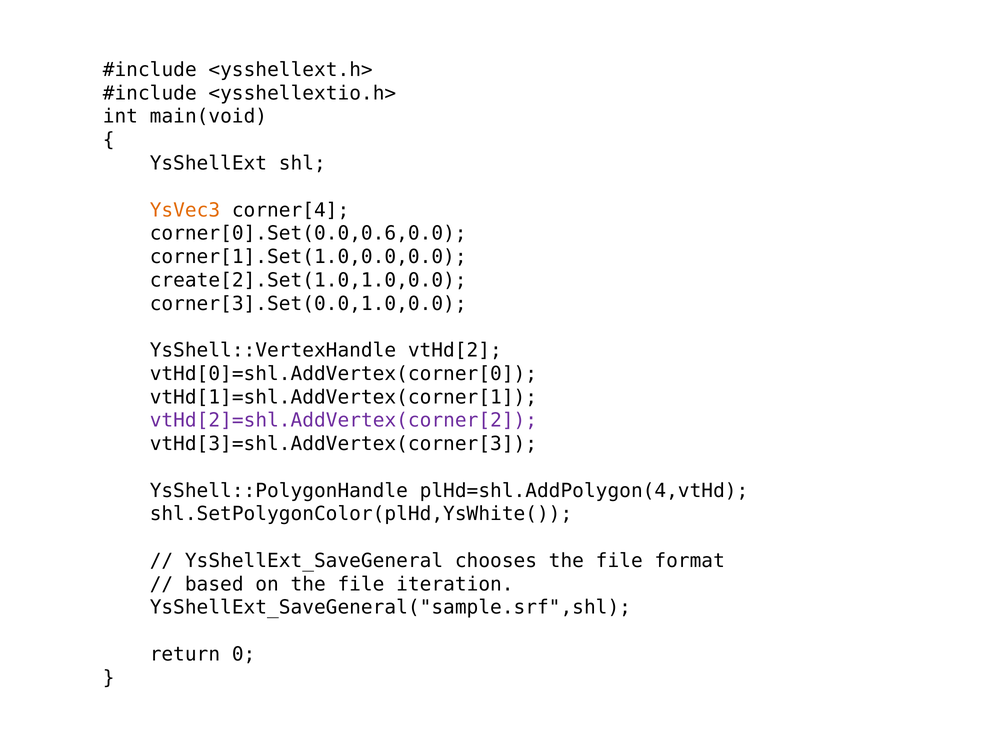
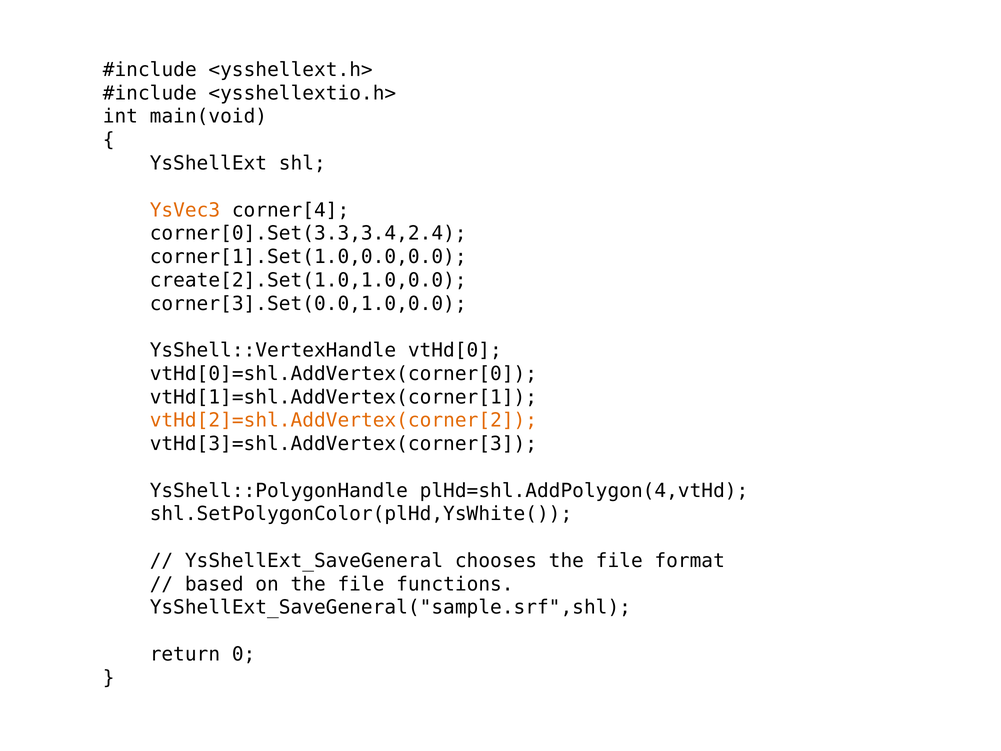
corner[0].Set(0.0,0.6,0.0: corner[0].Set(0.0,0.6,0.0 -> corner[0].Set(3.3,3.4,2.4
vtHd[2: vtHd[2 -> vtHd[0
vtHd[2]=shl.AddVertex(corner[2 colour: purple -> orange
iteration: iteration -> functions
